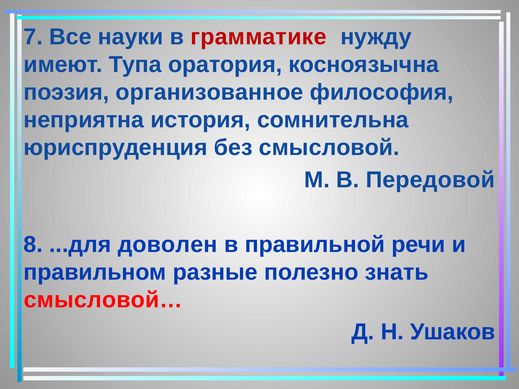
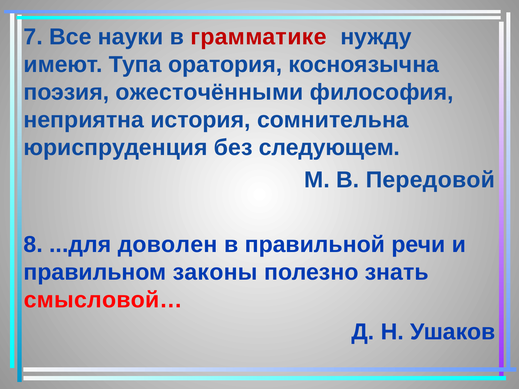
организованное: организованное -> ожесточёнными
смысловой: смысловой -> следующем
разные: разные -> законы
